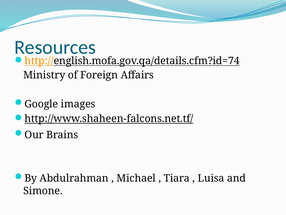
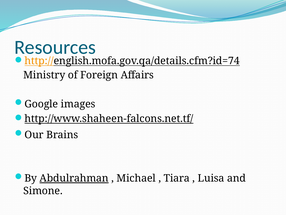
Abdulrahman underline: none -> present
